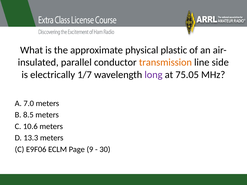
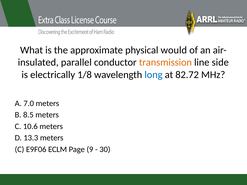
plastic: plastic -> would
1/7: 1/7 -> 1/8
long colour: purple -> blue
75.05: 75.05 -> 82.72
